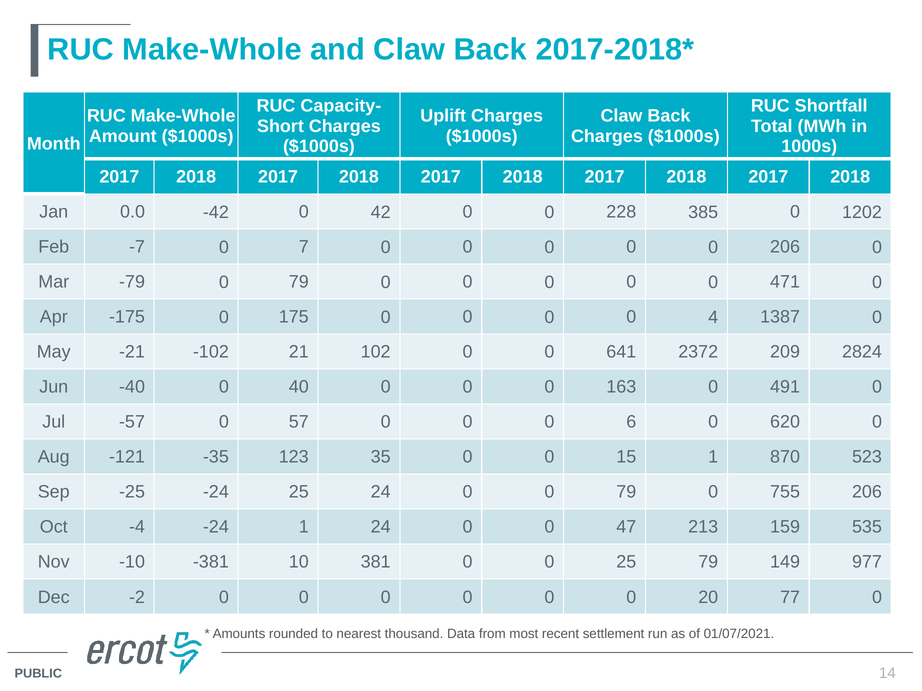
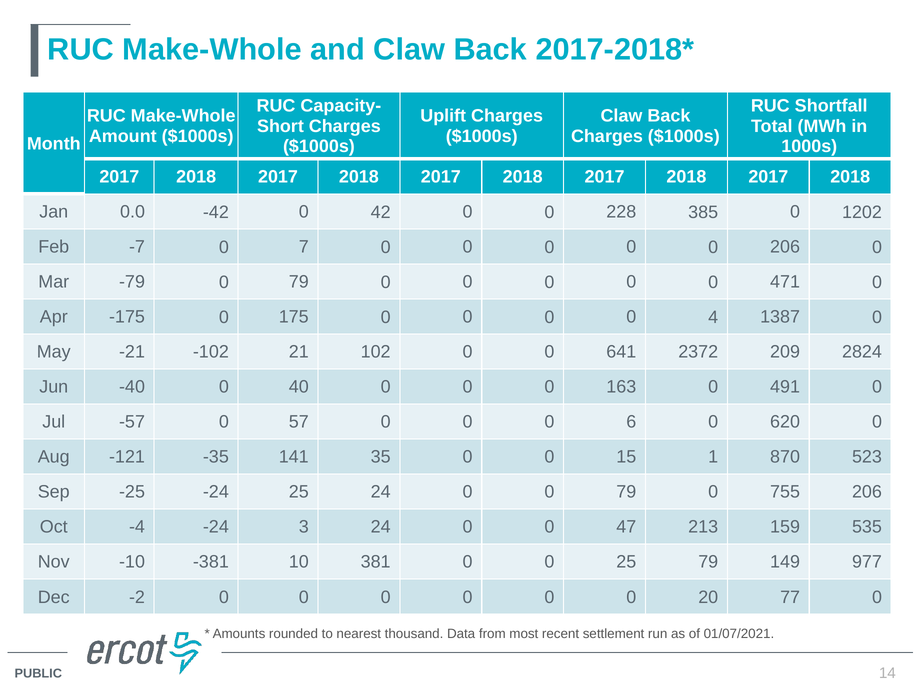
123: 123 -> 141
-24 1: 1 -> 3
